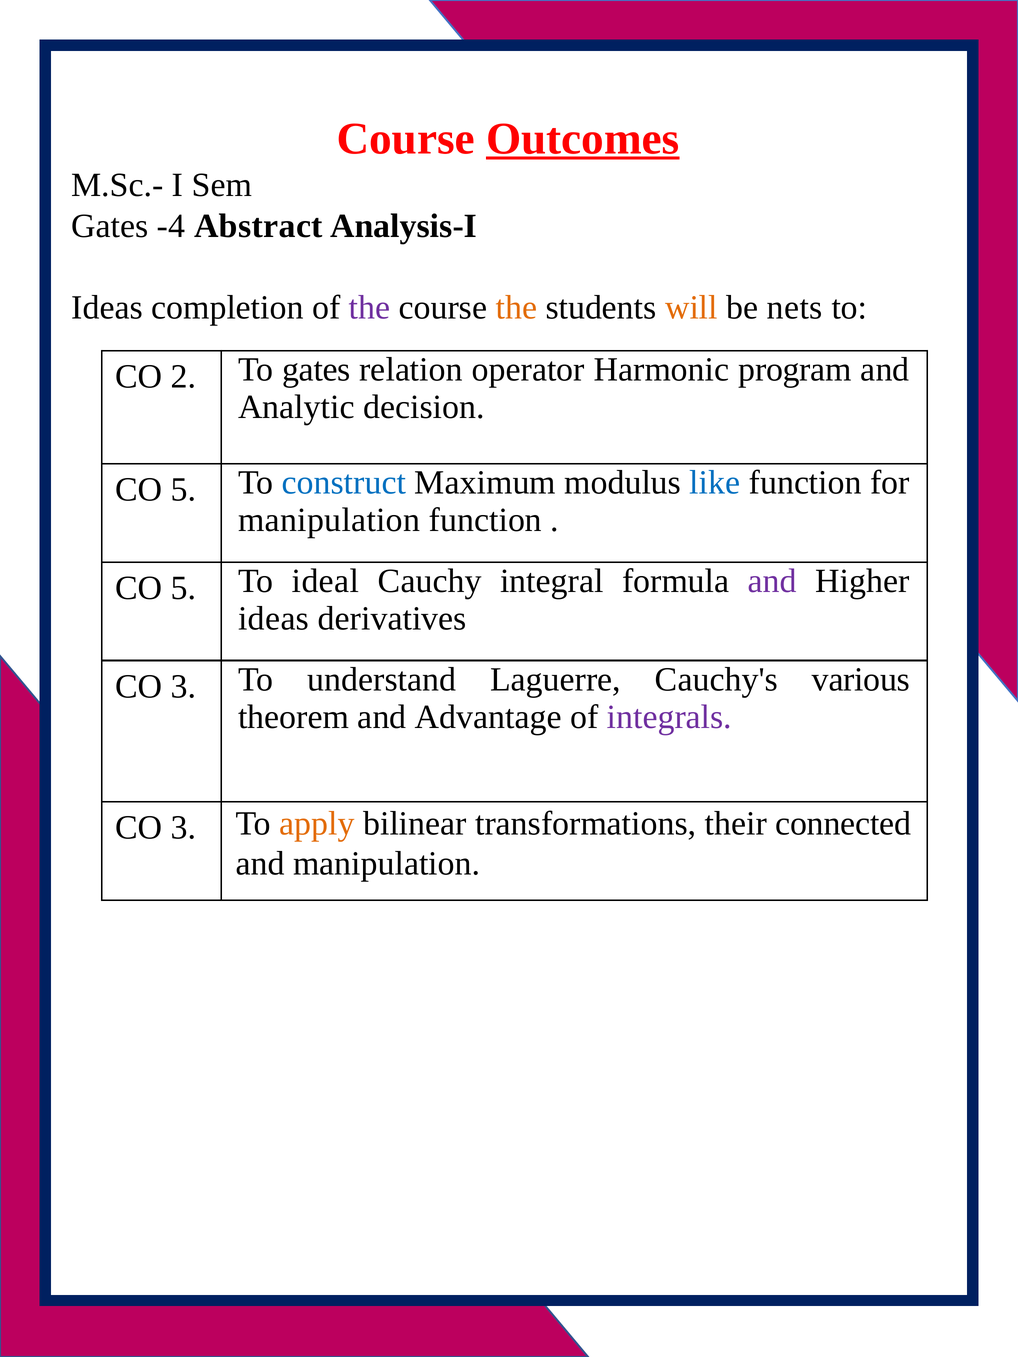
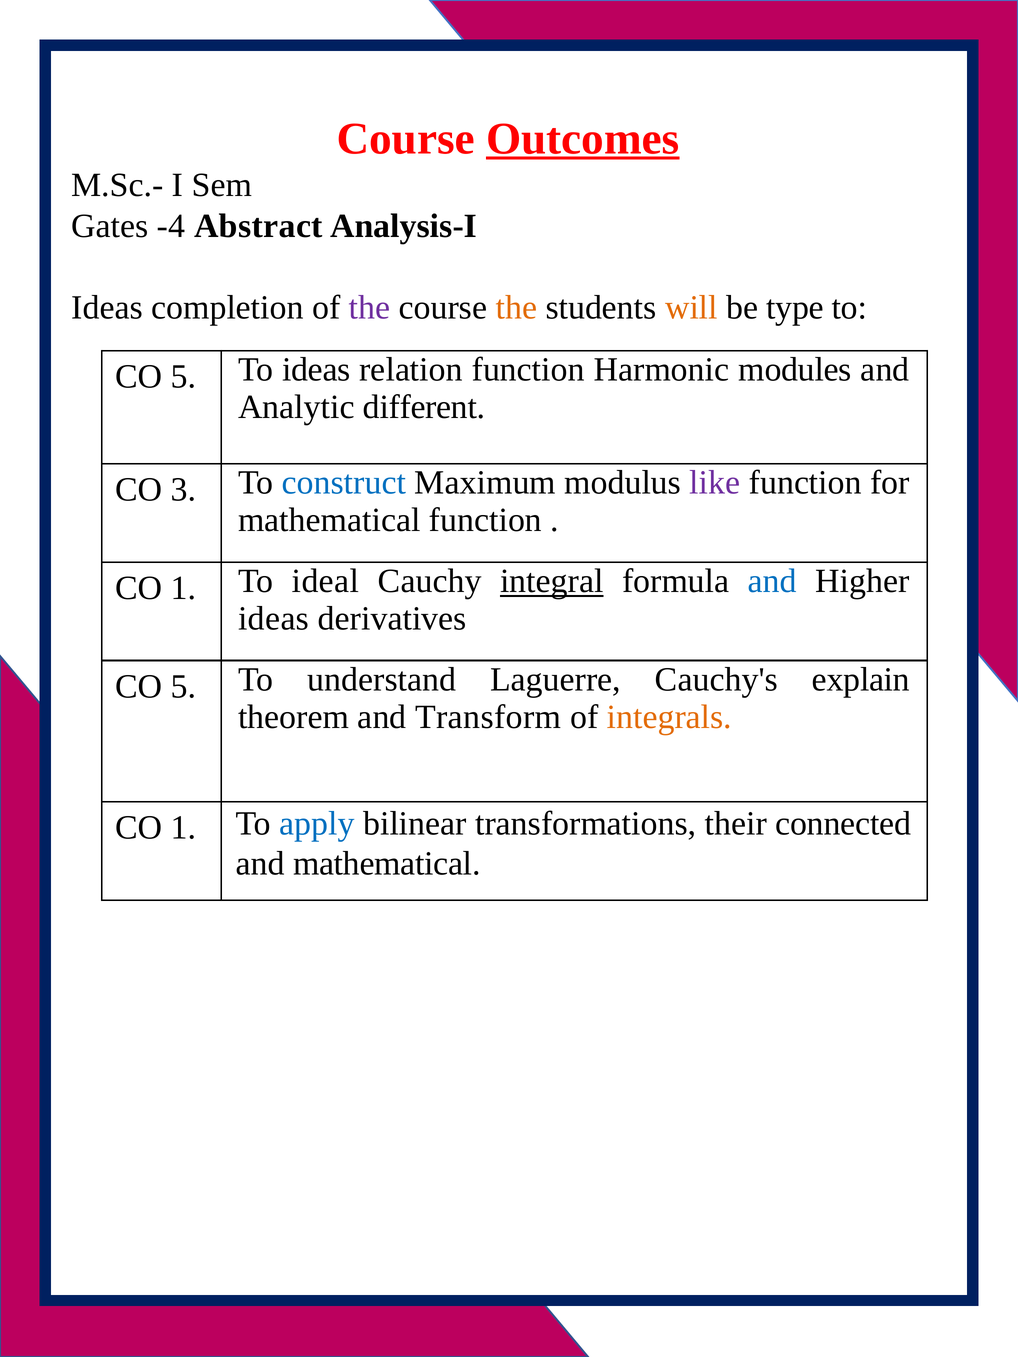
nets: nets -> type
2 at (184, 377): 2 -> 5
To gates: gates -> ideas
relation operator: operator -> function
program: program -> modules
decision: decision -> different
5 at (184, 490): 5 -> 3
like colour: blue -> purple
manipulation at (329, 520): manipulation -> mathematical
5 at (184, 588): 5 -> 1
integral underline: none -> present
and at (772, 581) colour: purple -> blue
3 at (184, 687): 3 -> 5
various: various -> explain
Advantage: Advantage -> Transform
integrals colour: purple -> orange
3 at (184, 828): 3 -> 1
apply colour: orange -> blue
and manipulation: manipulation -> mathematical
